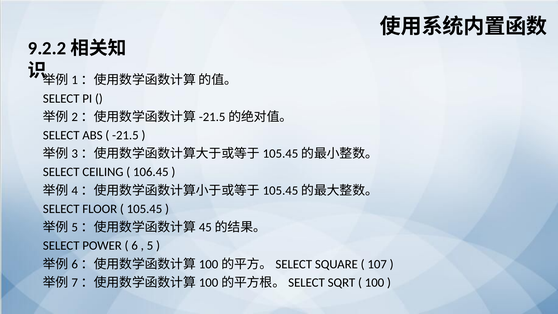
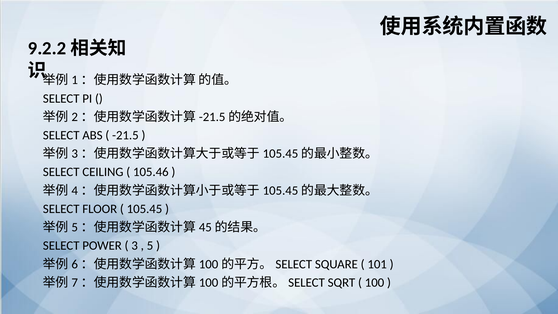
106.45: 106.45 -> 105.46
6: 6 -> 3
107: 107 -> 101
